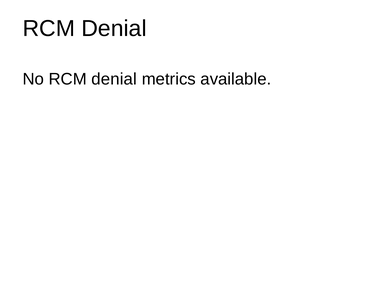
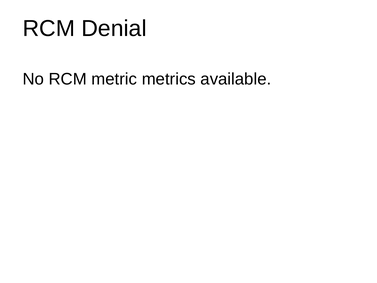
No RCM denial: denial -> metric
